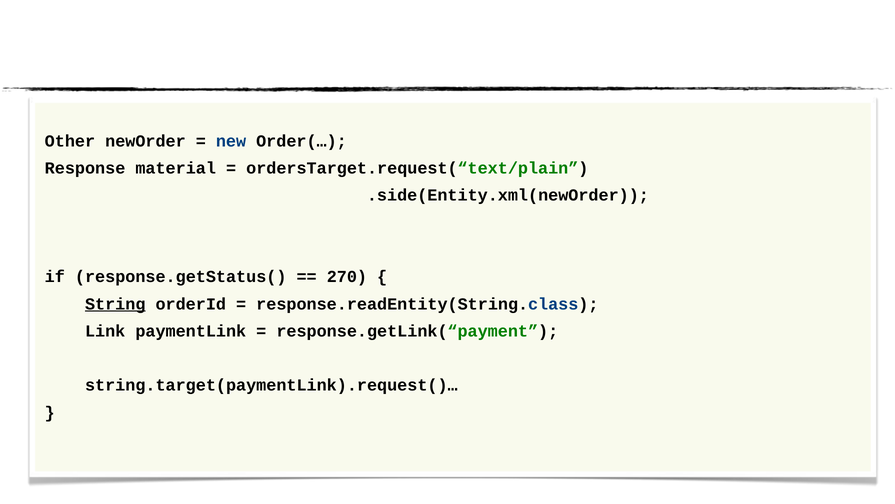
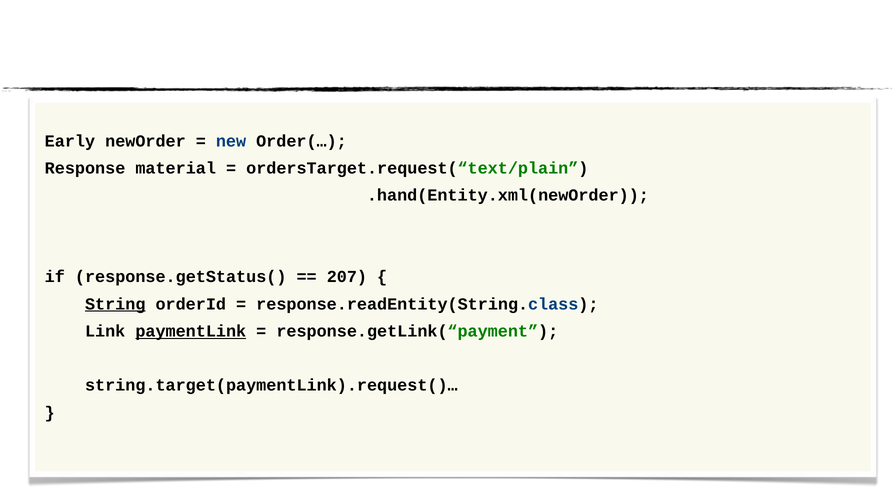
Other: Other -> Early
.side(Entity.xml(newOrder: .side(Entity.xml(newOrder -> .hand(Entity.xml(newOrder
270: 270 -> 207
paymentLink underline: none -> present
